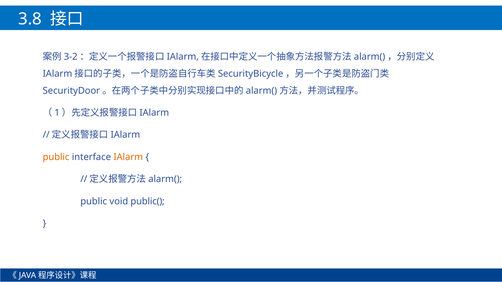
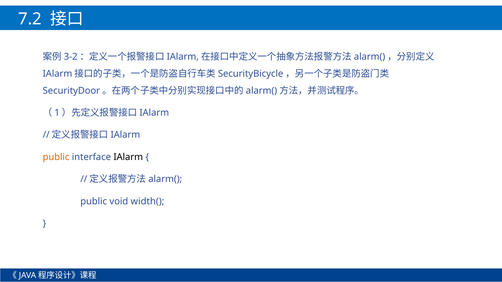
3.8: 3.8 -> 7.2
IAlarm colour: orange -> black
public(: public( -> width(
